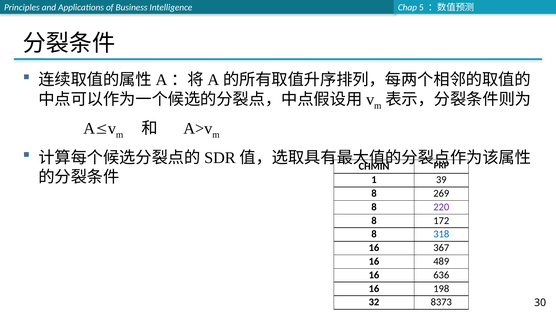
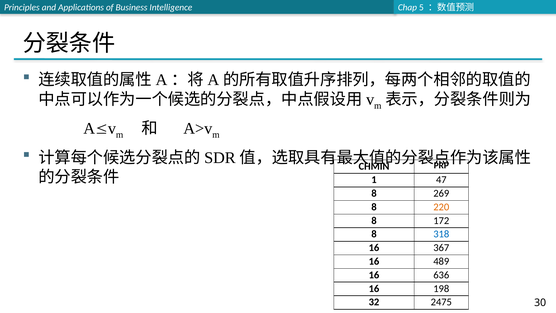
39: 39 -> 47
220 colour: purple -> orange
8373: 8373 -> 2475
